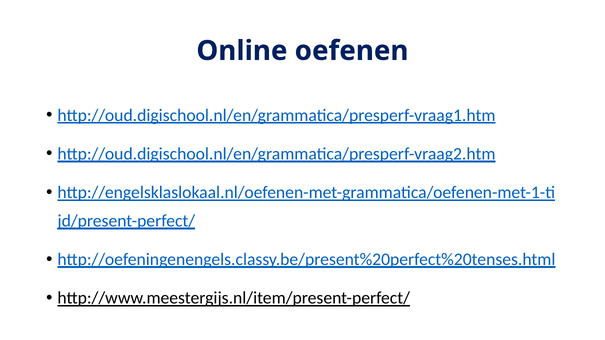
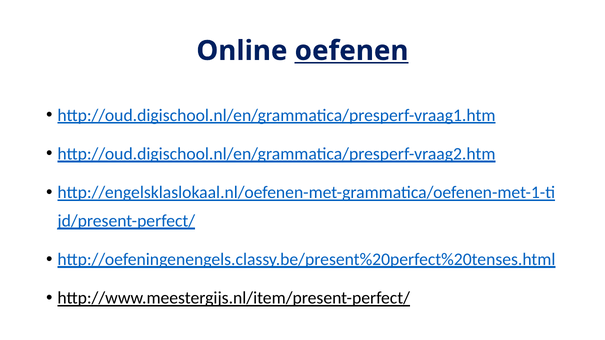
oefenen underline: none -> present
